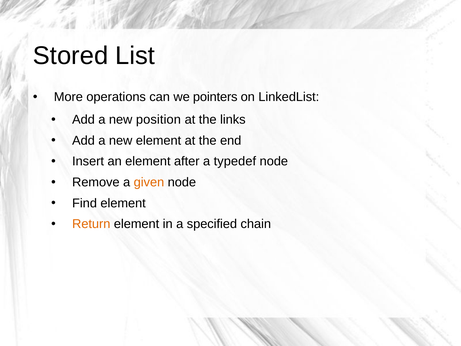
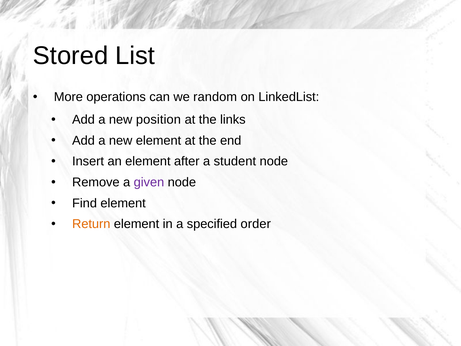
pointers: pointers -> random
typedef: typedef -> student
given colour: orange -> purple
chain: chain -> order
